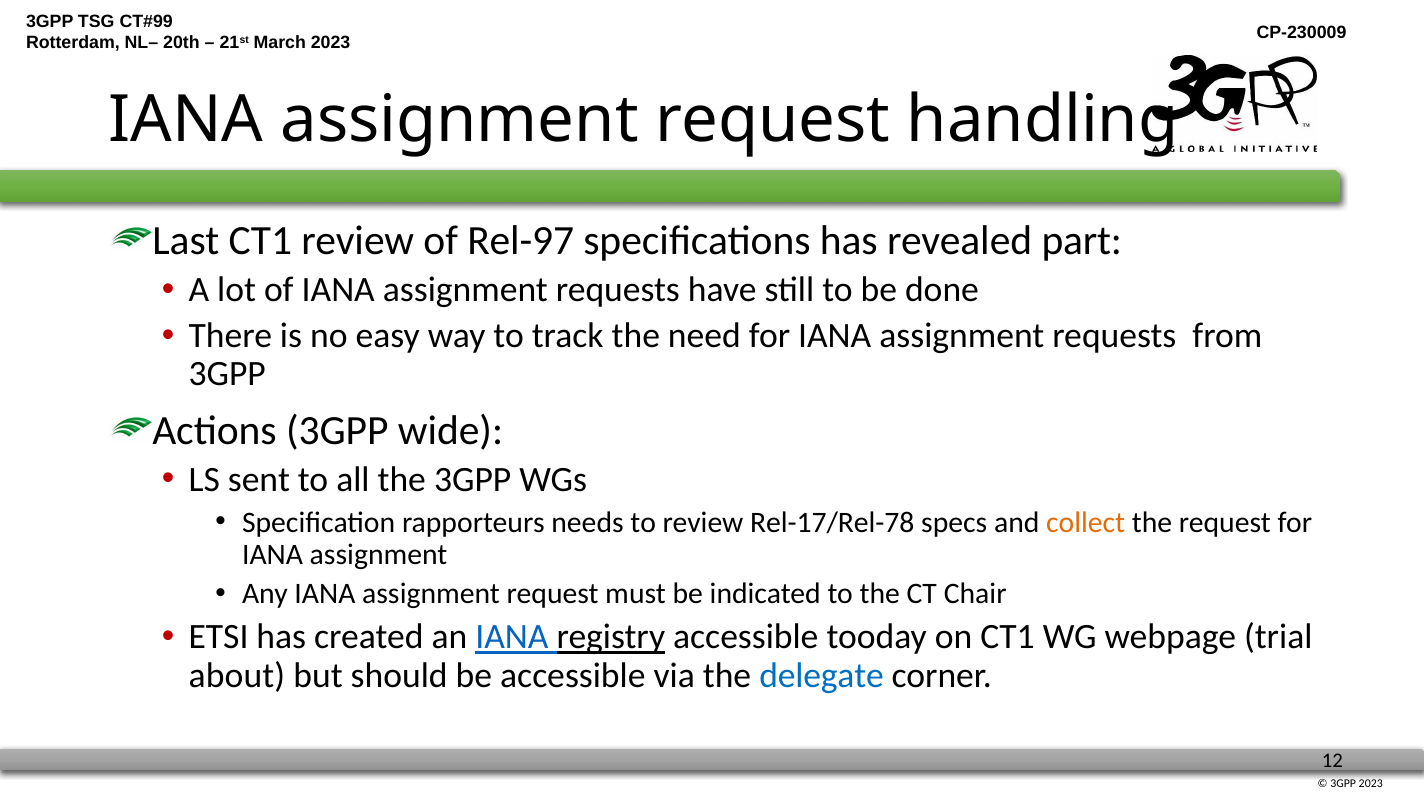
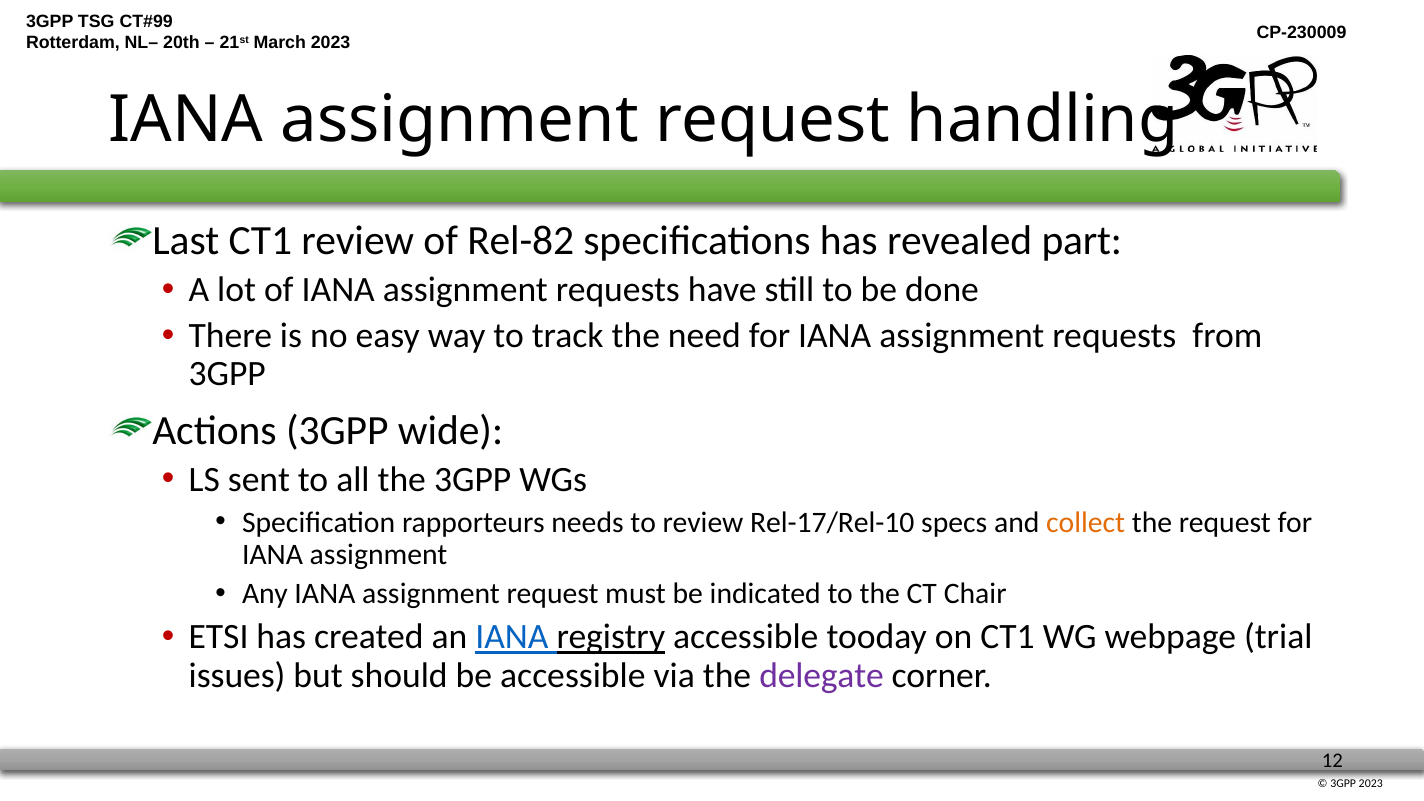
Rel-97: Rel-97 -> Rel-82
Rel-17/Rel-78: Rel-17/Rel-78 -> Rel-17/Rel-10
about: about -> issues
delegate colour: blue -> purple
